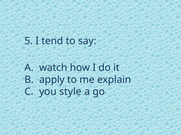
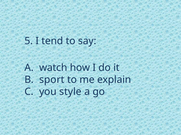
apply: apply -> sport
